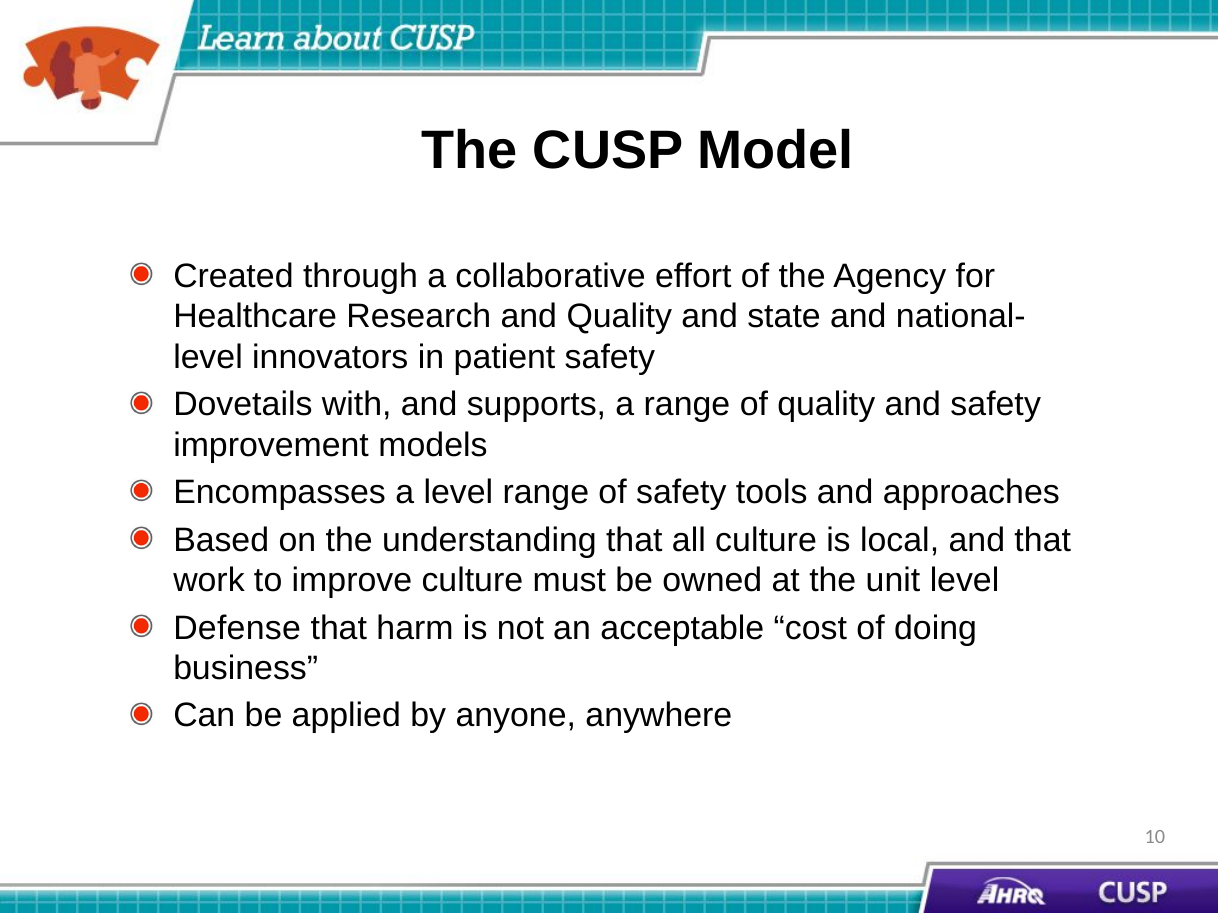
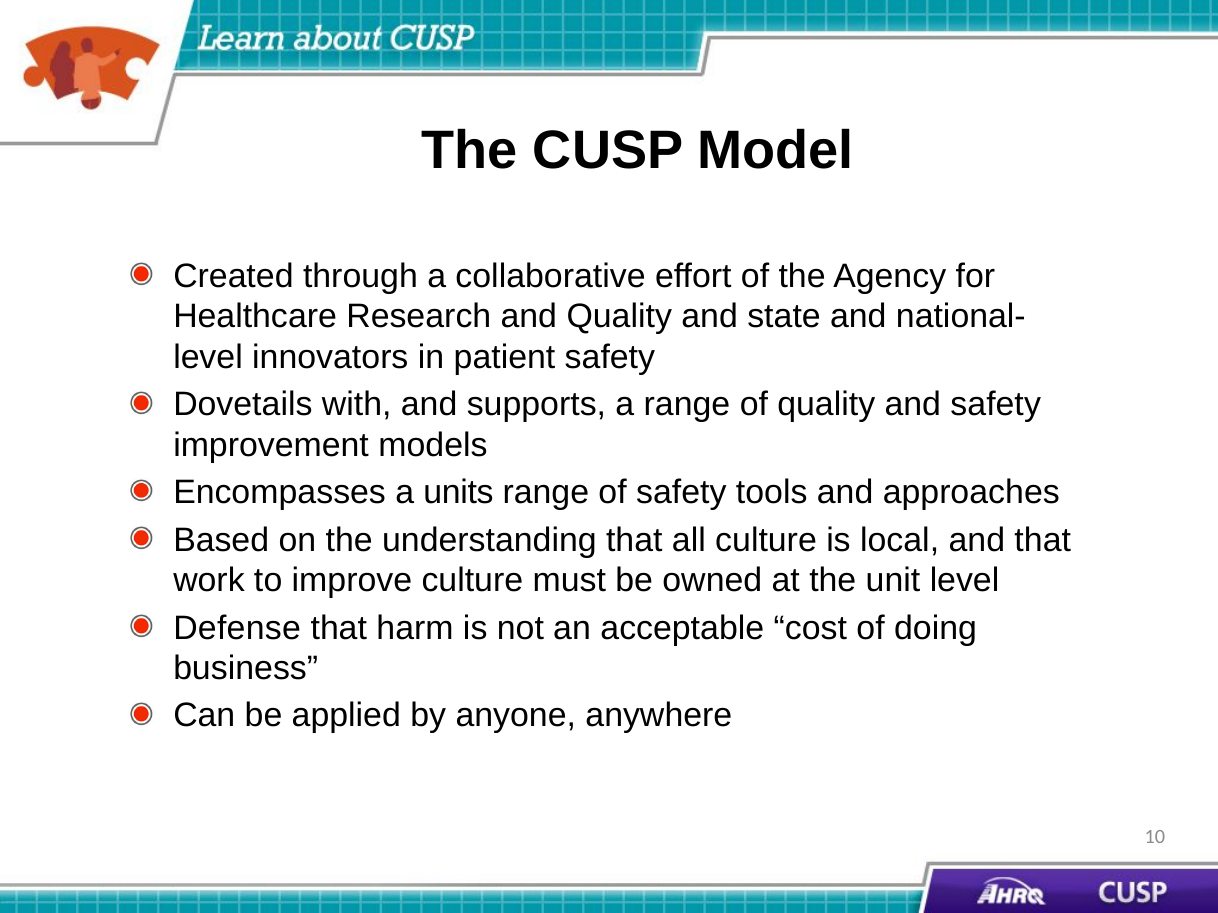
a level: level -> units
